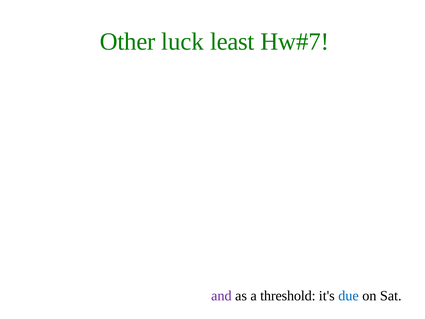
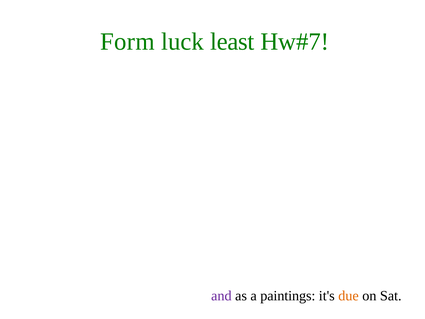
Other: Other -> Form
threshold: threshold -> paintings
due colour: blue -> orange
